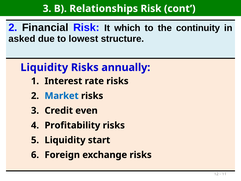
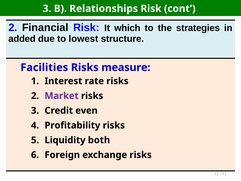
continuity: continuity -> strategies
asked: asked -> added
Liquidity at (44, 67): Liquidity -> Facilities
annually: annually -> measure
Market colour: blue -> purple
start: start -> both
